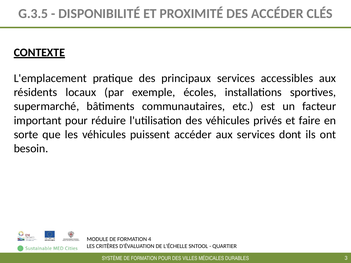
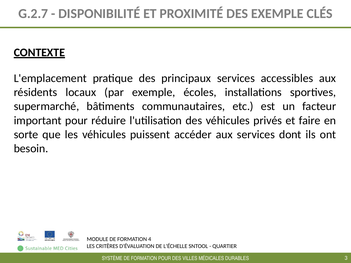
G.3.5: G.3.5 -> G.2.7
DES ACCÉDER: ACCÉDER -> EXEMPLE
